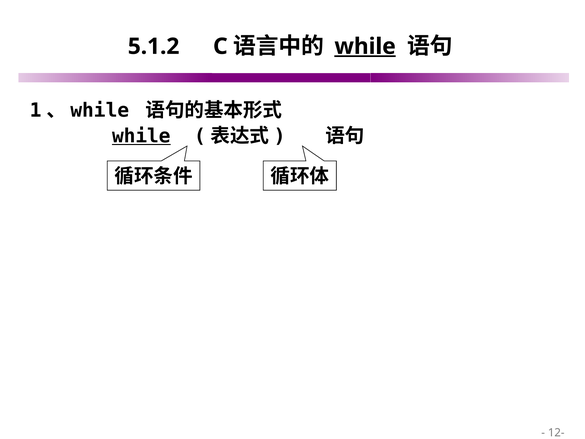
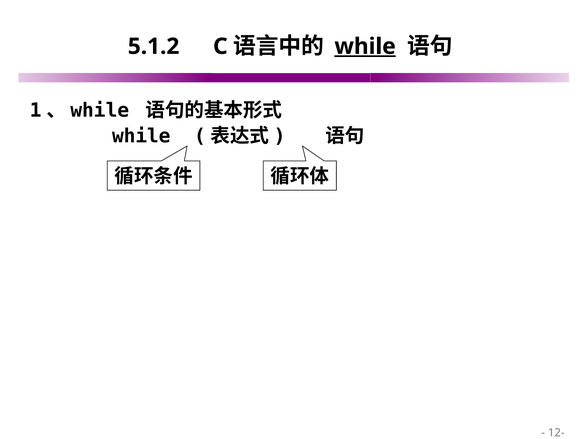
while at (141, 136) underline: present -> none
